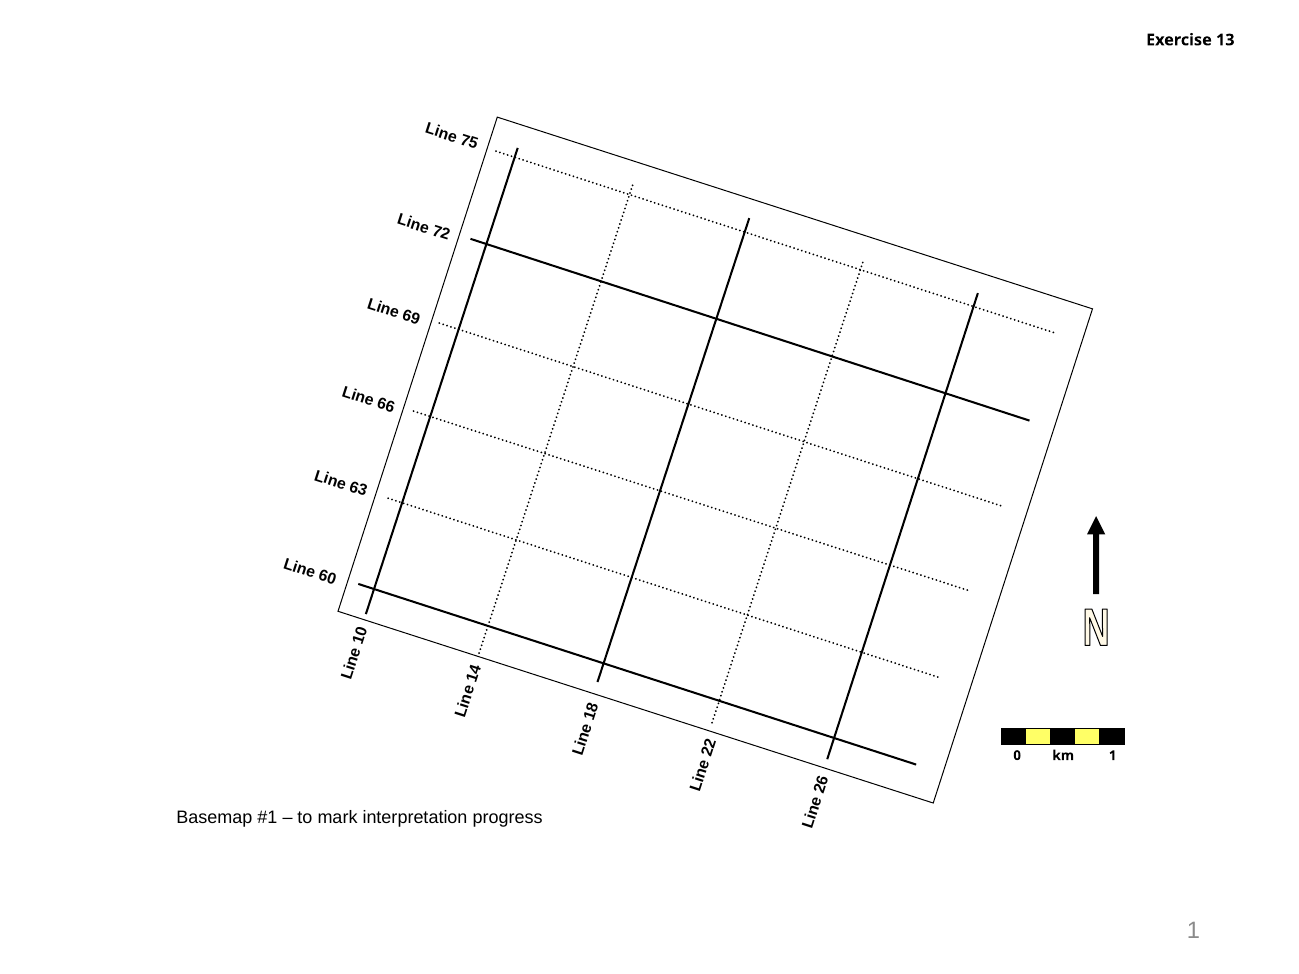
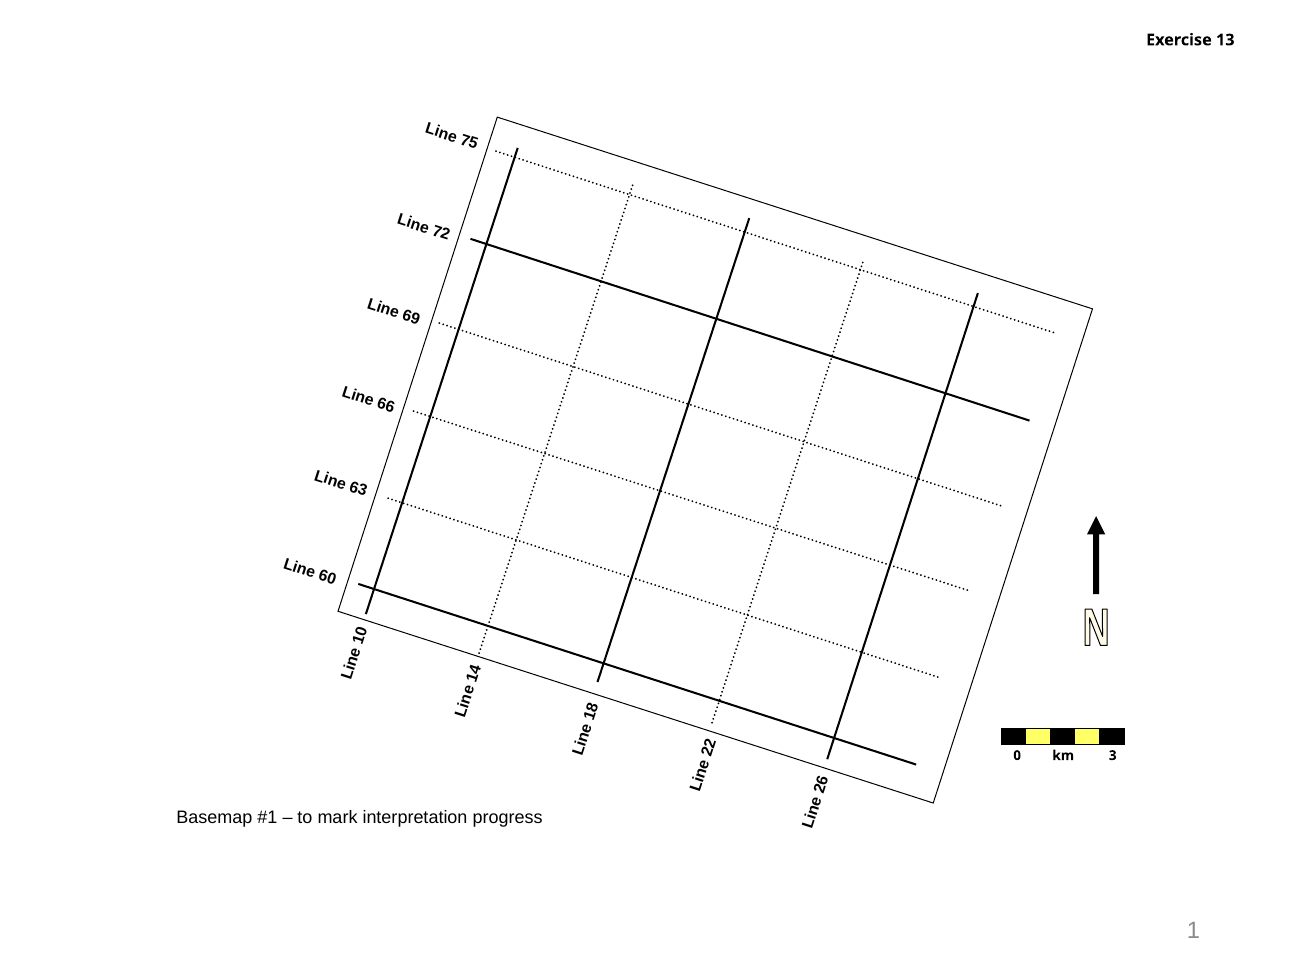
km 1: 1 -> 3
